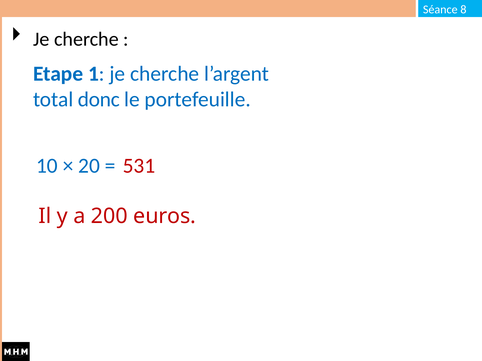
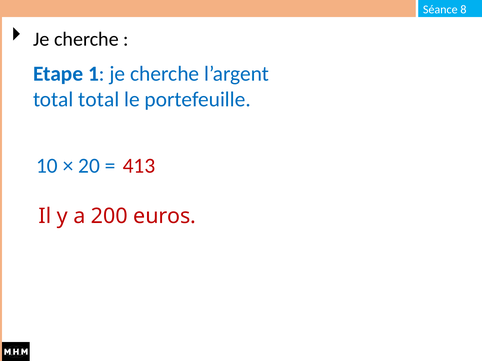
total donc: donc -> total
531: 531 -> 413
